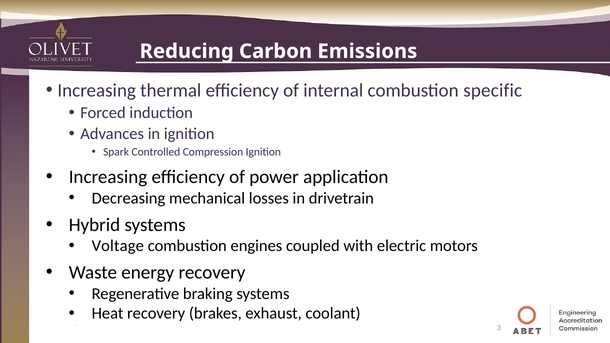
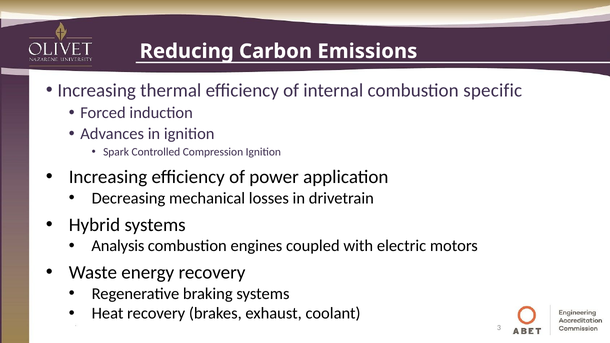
Voltage: Voltage -> Analysis
